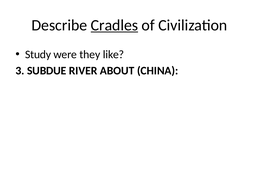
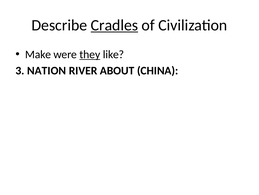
Study: Study -> Make
they underline: none -> present
SUBDUE: SUBDUE -> NATION
